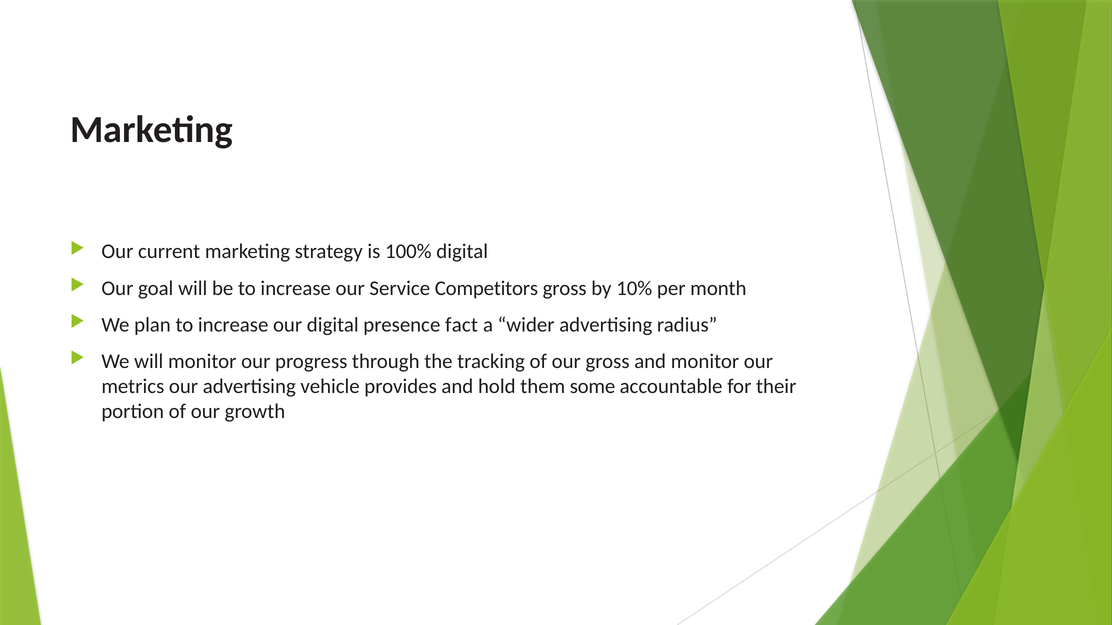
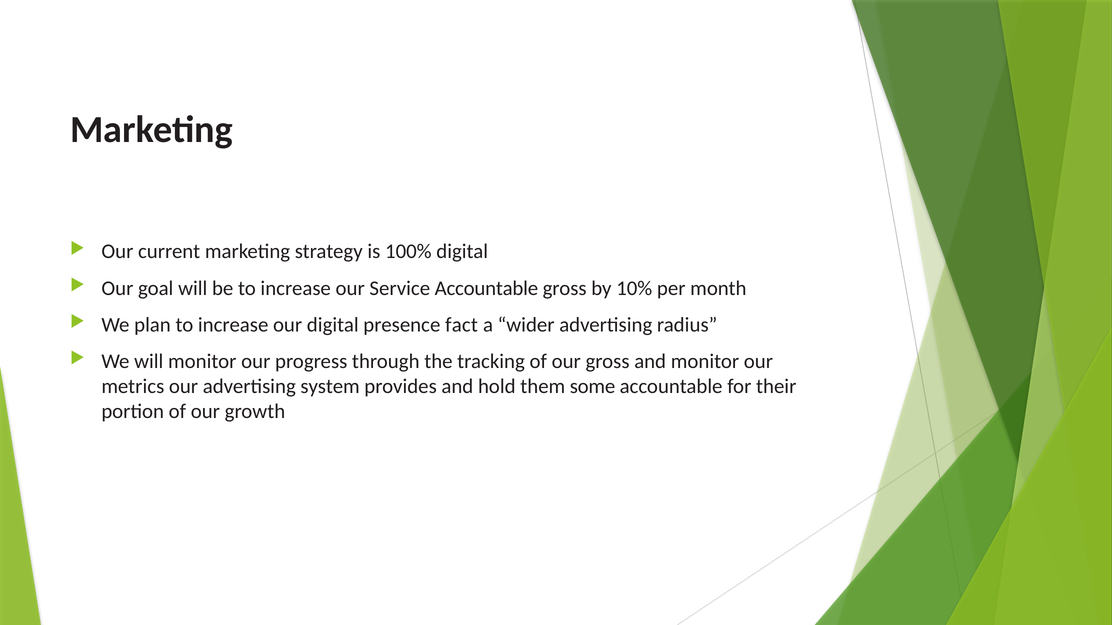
Service Competitors: Competitors -> Accountable
vehicle: vehicle -> system
